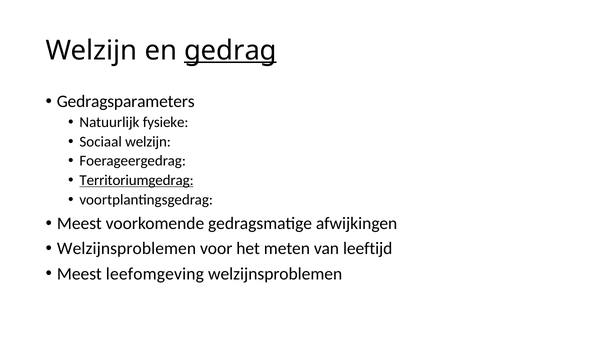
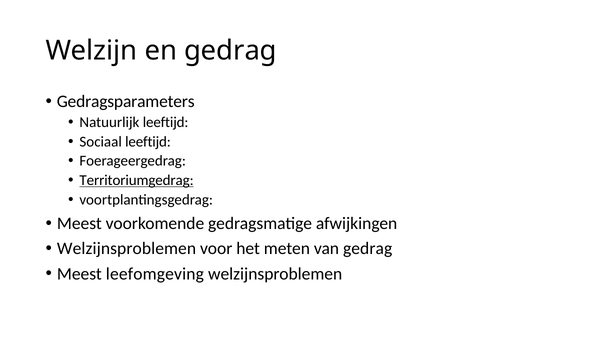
gedrag at (230, 50) underline: present -> none
Natuurlijk fysieke: fysieke -> leeftijd
Sociaal welzijn: welzijn -> leeftijd
van leeftijd: leeftijd -> gedrag
